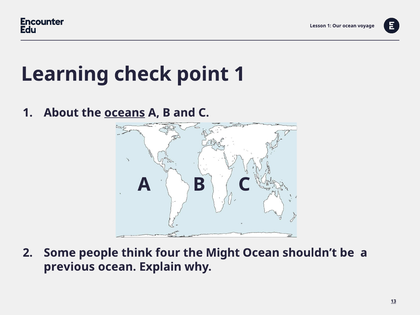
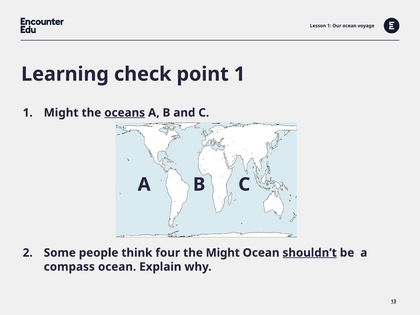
1 About: About -> Might
shouldn’t underline: none -> present
previous: previous -> compass
